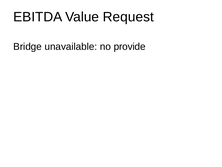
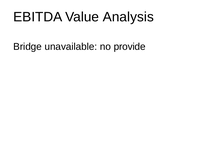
Request: Request -> Analysis
